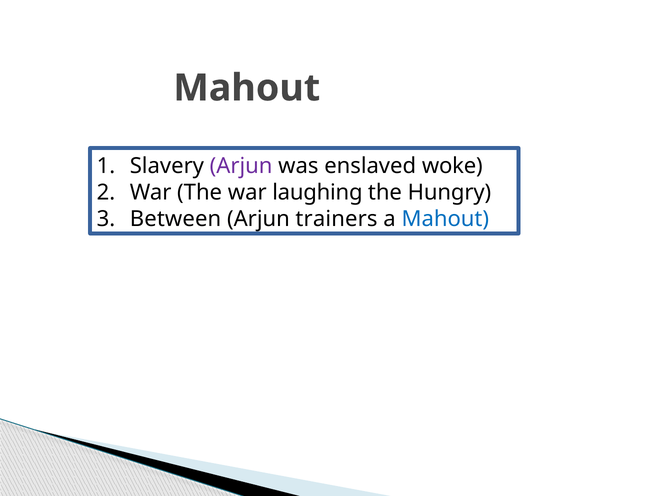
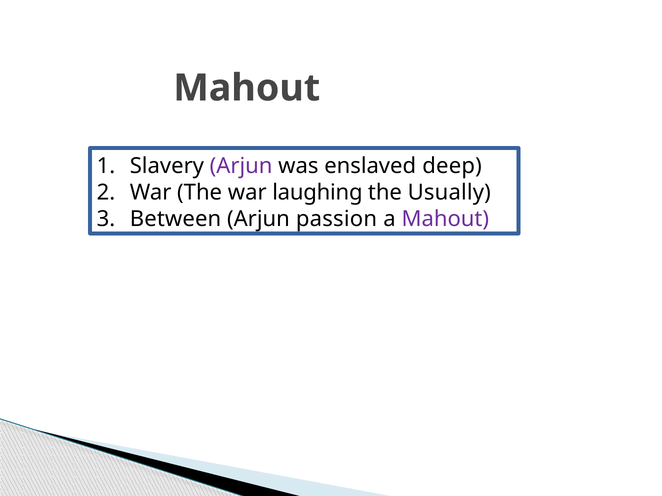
woke: woke -> deep
Hungry: Hungry -> Usually
trainers: trainers -> passion
Mahout at (445, 219) colour: blue -> purple
